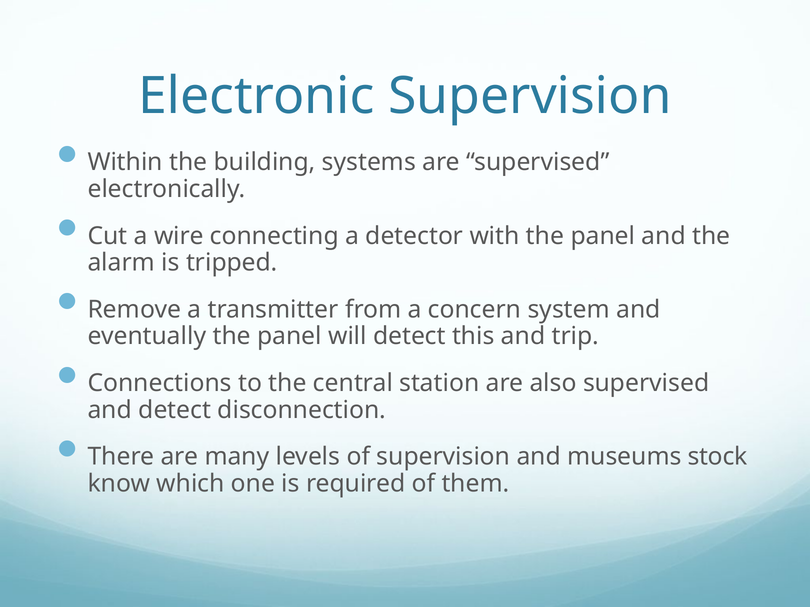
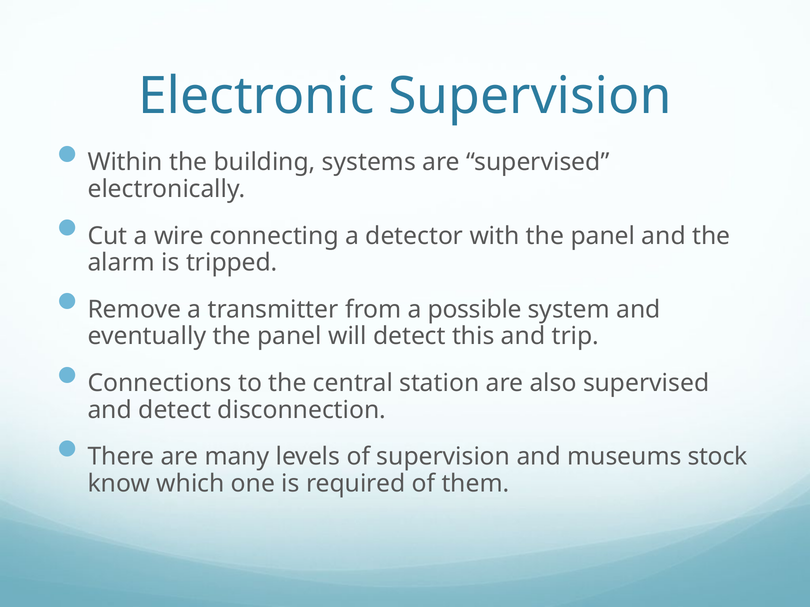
concern: concern -> possible
